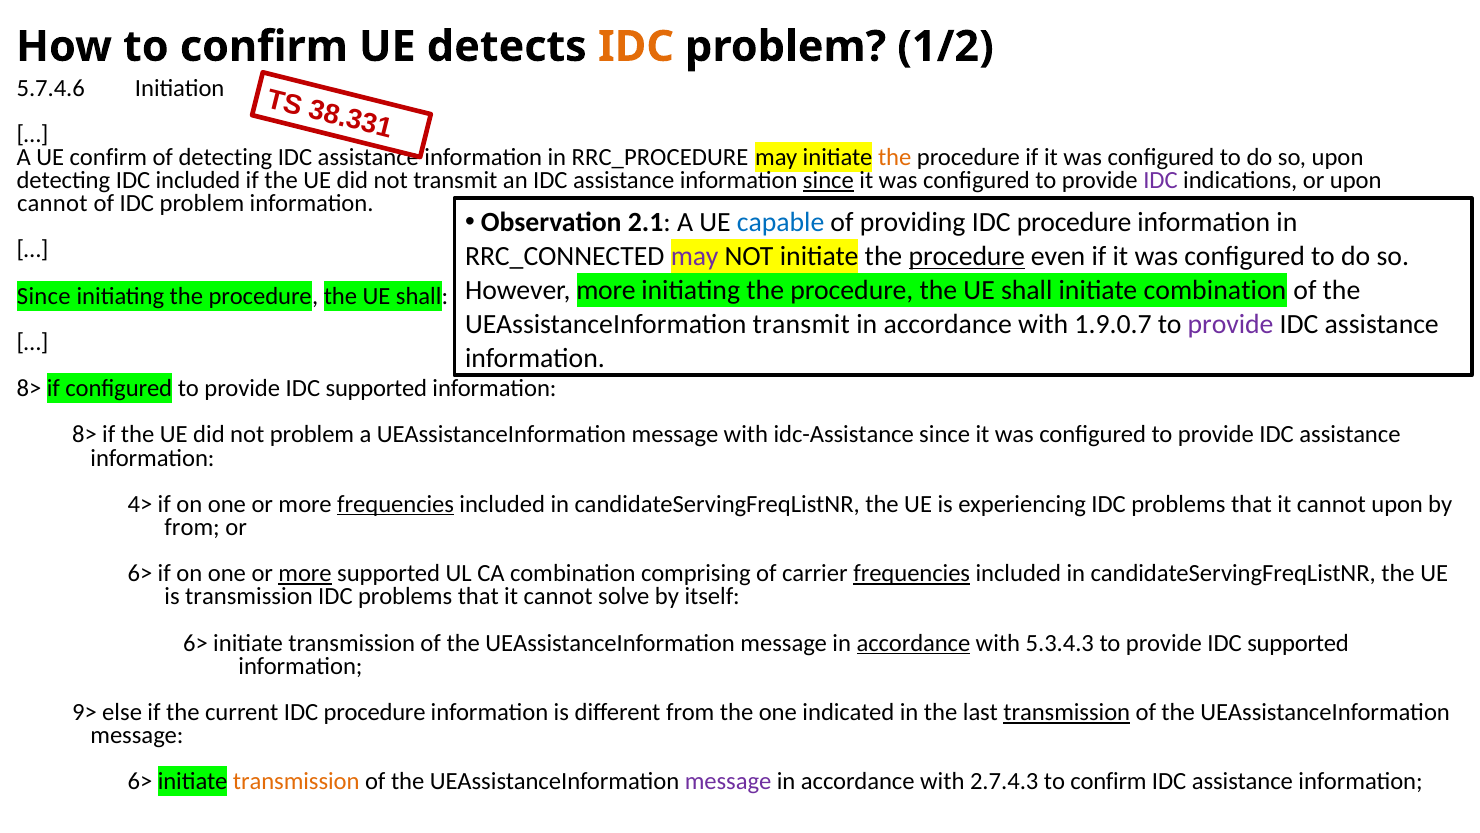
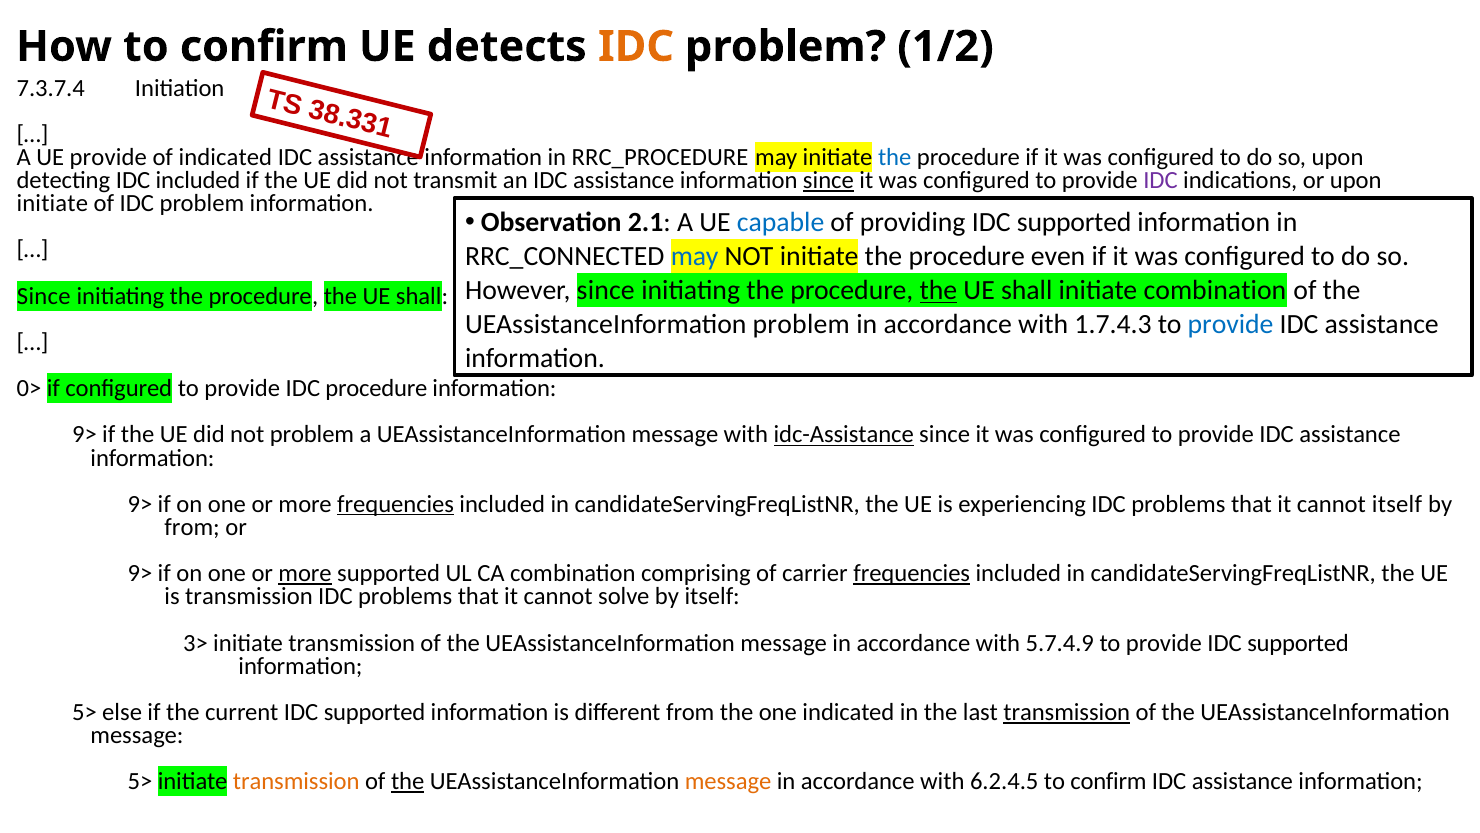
5.7.4.6: 5.7.4.6 -> 7.3.7.4
UE confirm: confirm -> provide
of detecting: detecting -> indicated
the at (895, 157) colour: orange -> blue
cannot at (52, 203): cannot -> initiate
providing IDC procedure: procedure -> supported
may at (695, 257) colour: purple -> blue
procedure at (967, 257) underline: present -> none
However more: more -> since
the at (938, 290) underline: none -> present
UEAssistanceInformation transmit: transmit -> problem
1.9.0.7: 1.9.0.7 -> 1.7.4.3
provide at (1231, 324) colour: purple -> blue
8> at (29, 388): 8> -> 0>
supported at (376, 388): supported -> procedure
8> at (84, 435): 8> -> 9>
idc-Assistance underline: none -> present
4> at (140, 504): 4> -> 9>
cannot upon: upon -> itself
6> at (140, 573): 6> -> 9>
6> at (195, 643): 6> -> 3>
accordance at (913, 643) underline: present -> none
5.3.4.3: 5.3.4.3 -> 5.7.4.9
9> at (84, 712): 9> -> 5>
current IDC procedure: procedure -> supported
6> at (140, 781): 6> -> 5>
the at (408, 781) underline: none -> present
message at (728, 781) colour: purple -> orange
2.7.4.3: 2.7.4.3 -> 6.2.4.5
